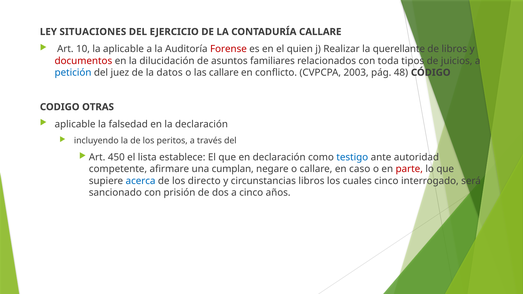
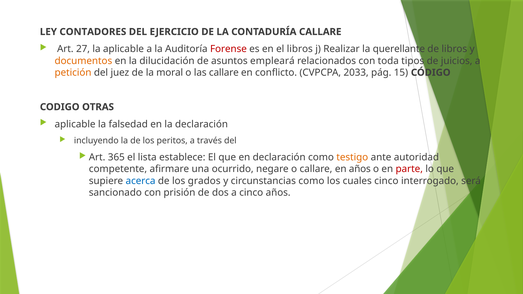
SITUACIONES: SITUACIONES -> CONTADORES
10: 10 -> 27
el quien: quien -> libros
documentos colour: red -> orange
familiares: familiares -> empleará
petición colour: blue -> orange
datos: datos -> moral
2003: 2003 -> 2033
48: 48 -> 15
450: 450 -> 365
testigo colour: blue -> orange
cumplan: cumplan -> ocurrido
en caso: caso -> años
directo: directo -> grados
circunstancias libros: libros -> como
